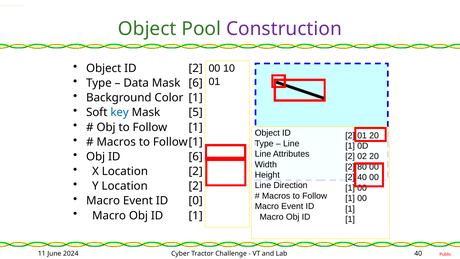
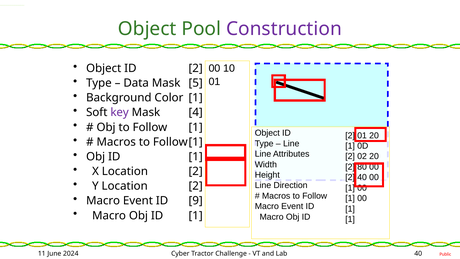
6 at (196, 83): 6 -> 5
key colour: blue -> purple
5: 5 -> 4
6 at (196, 157): 6 -> 1
0: 0 -> 9
